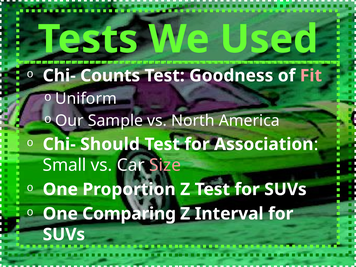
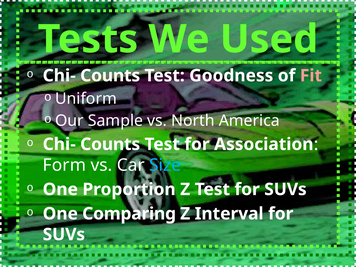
Should at (110, 144): Should -> Counts
Small: Small -> Form
Size colour: pink -> light blue
